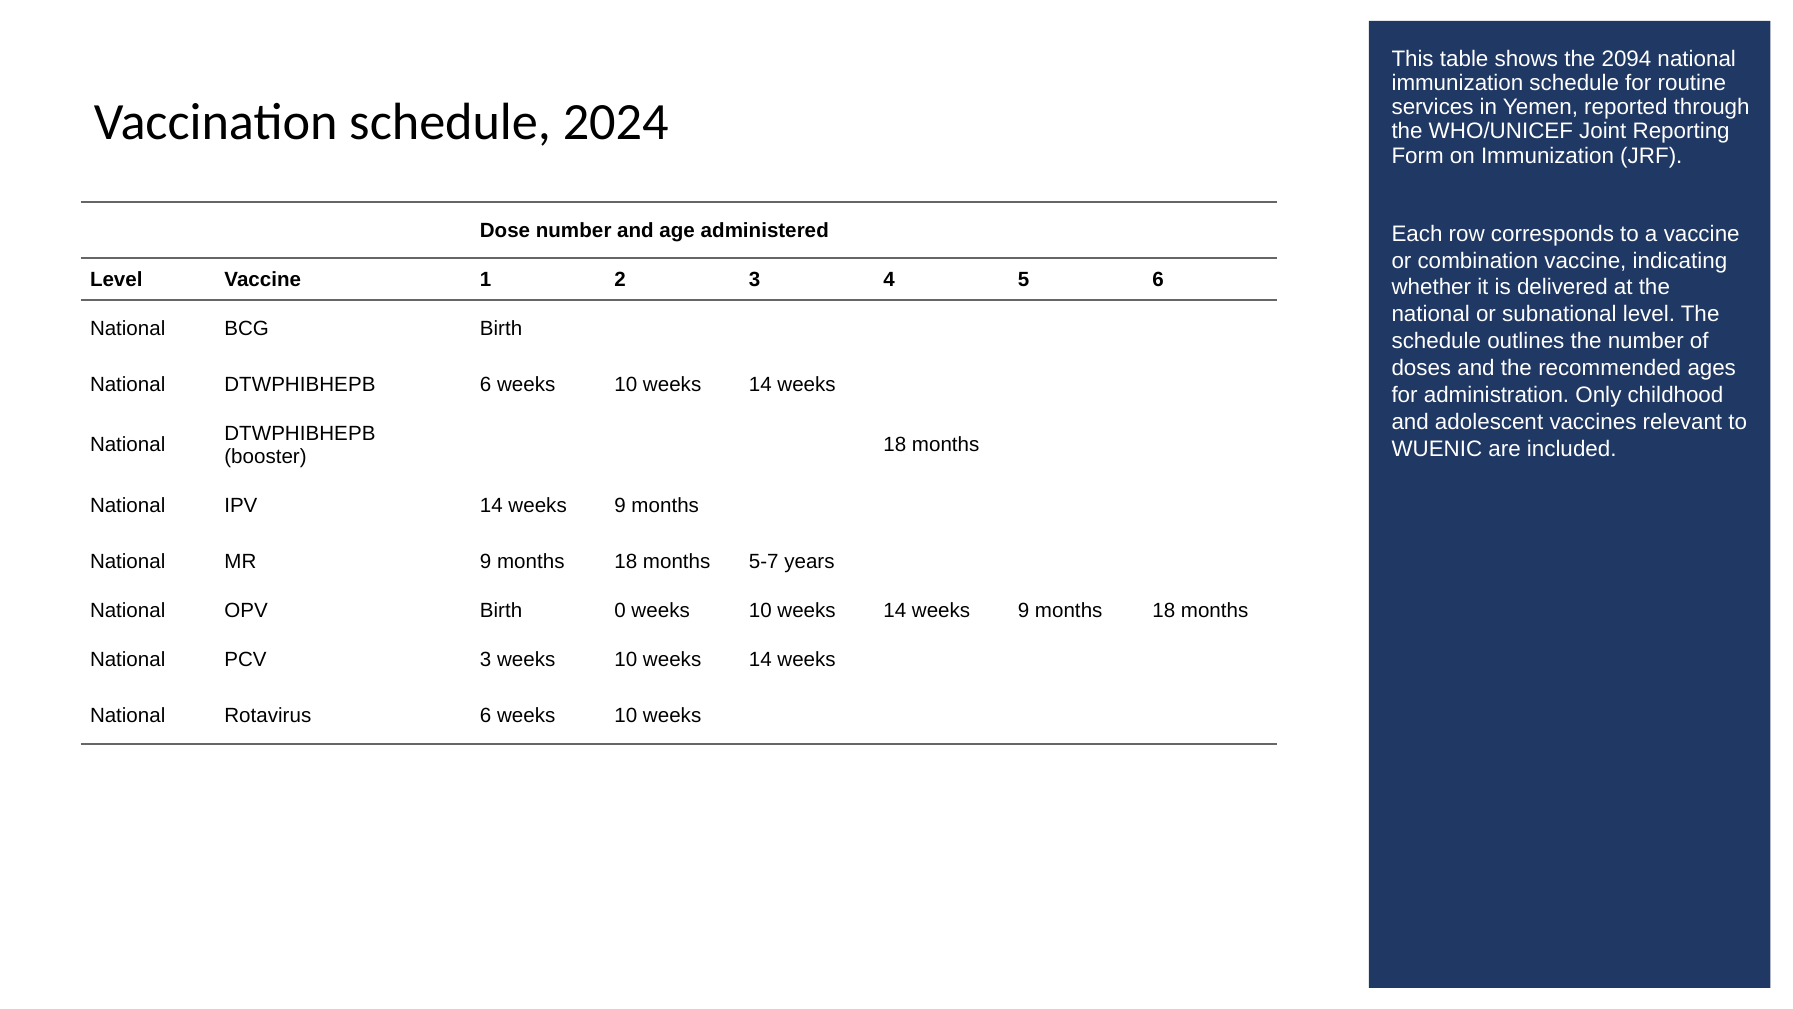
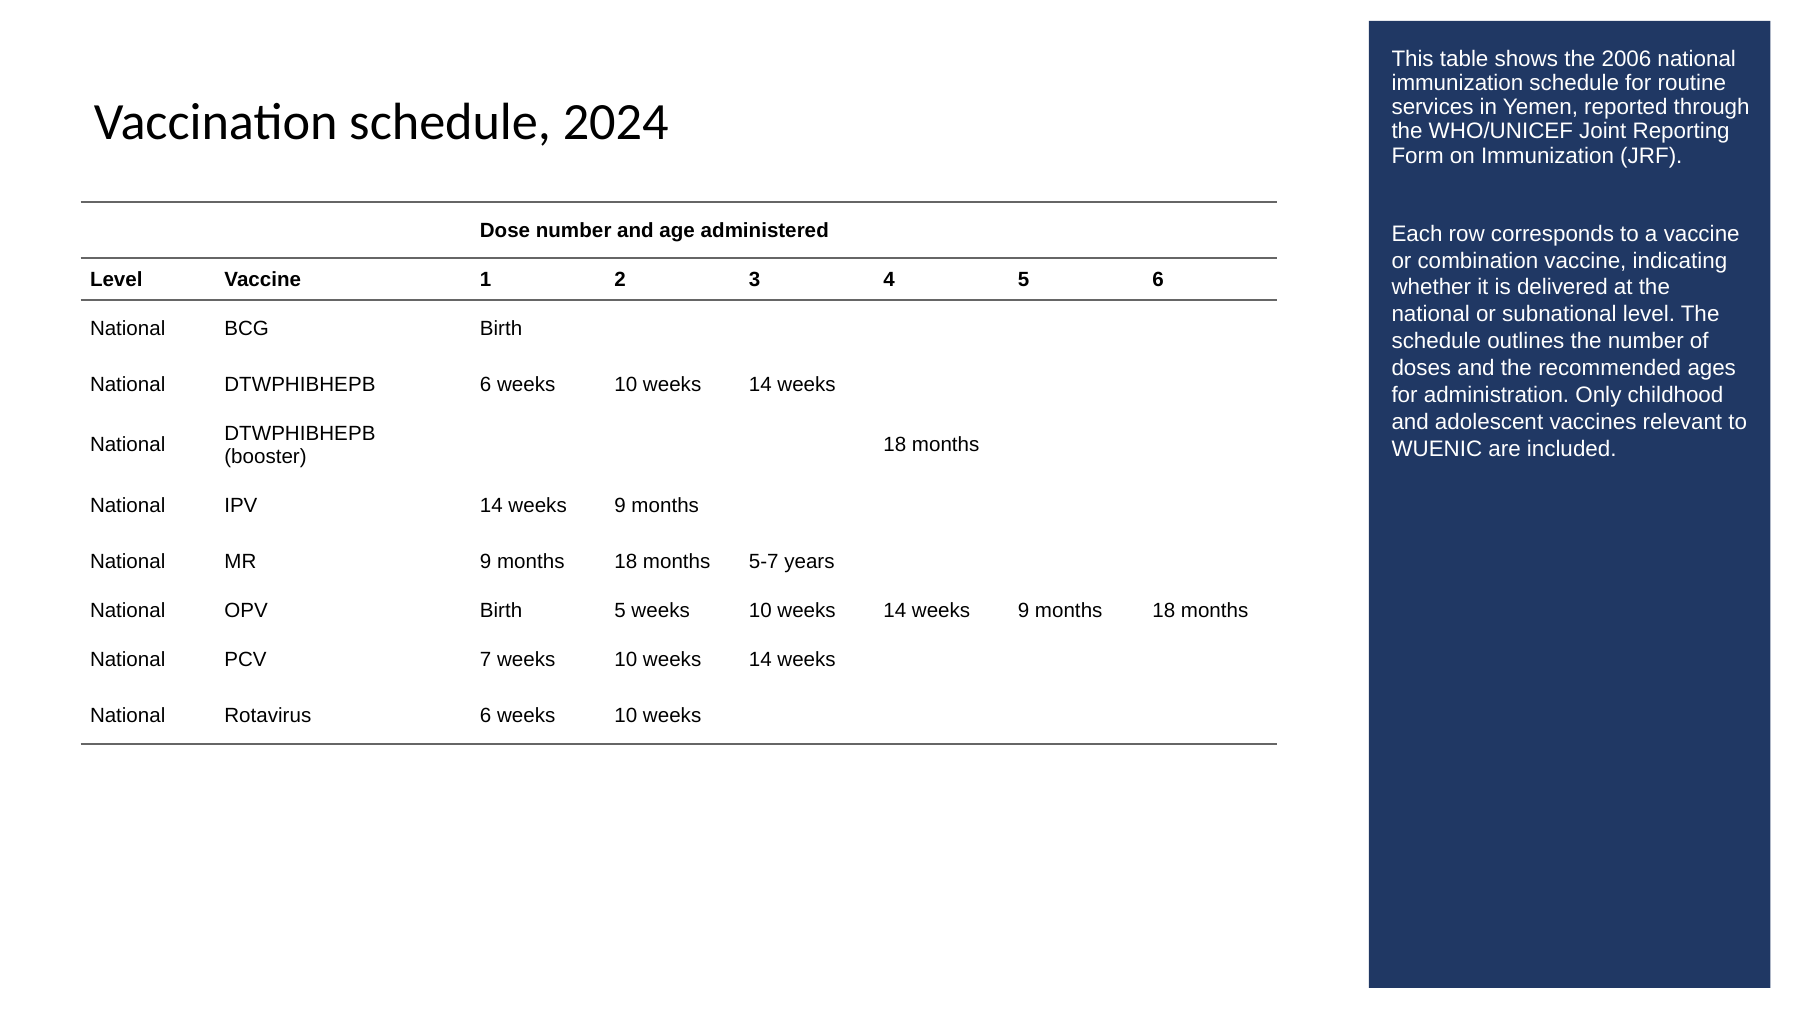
2094: 2094 -> 2006
Birth 0: 0 -> 5
PCV 3: 3 -> 7
